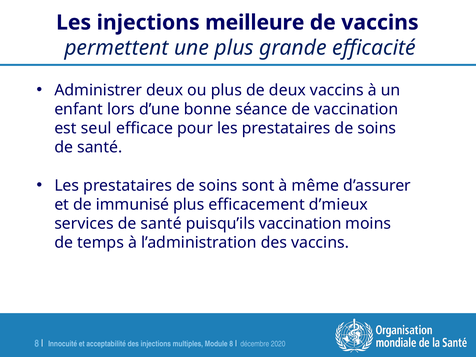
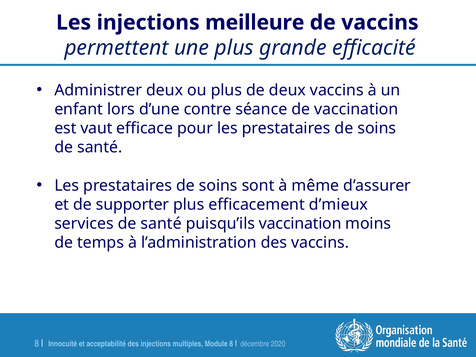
bonne: bonne -> contre
seul: seul -> vaut
immunisé: immunisé -> supporter
